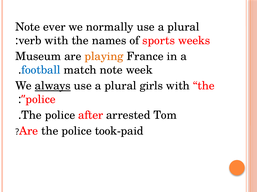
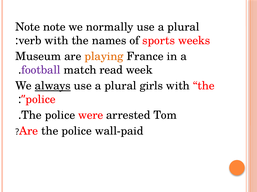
Note ever: ever -> note
football colour: blue -> purple
match note: note -> read
after: after -> were
took-paid: took-paid -> wall-paid
